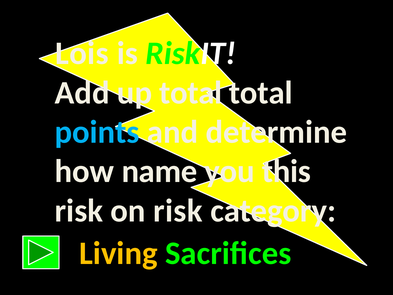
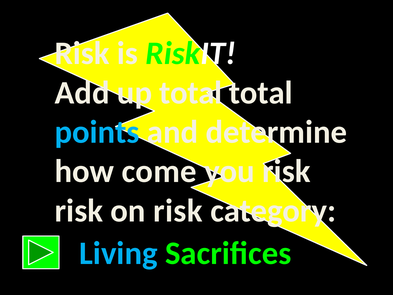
Lois at (82, 53): Lois -> Risk
name: name -> come
you this: this -> risk
Living colour: yellow -> light blue
